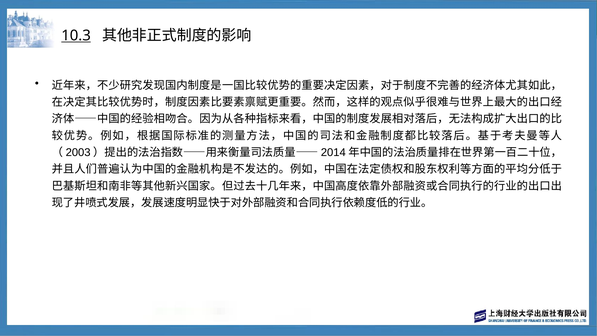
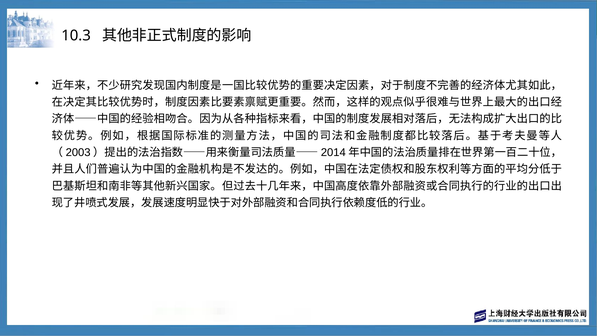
10.3 underline: present -> none
